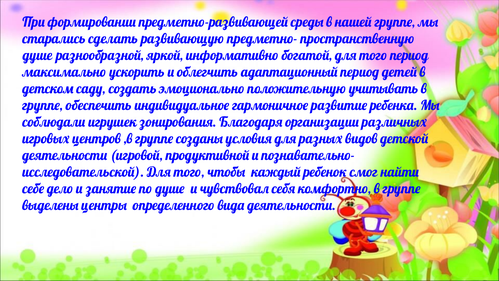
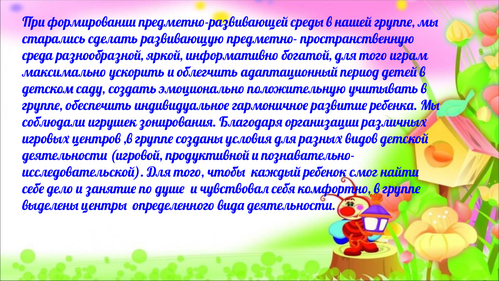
душе at (38, 55): душе -> среда
того период: период -> играм
